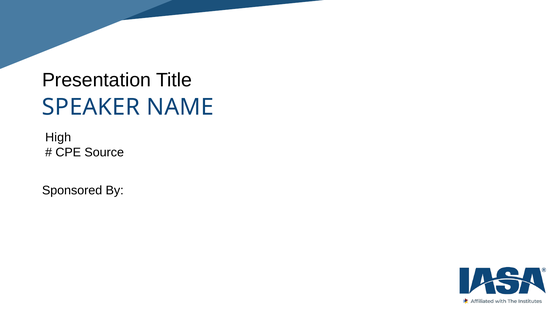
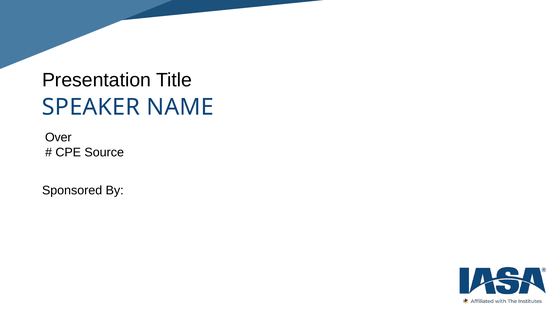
High: High -> Over
